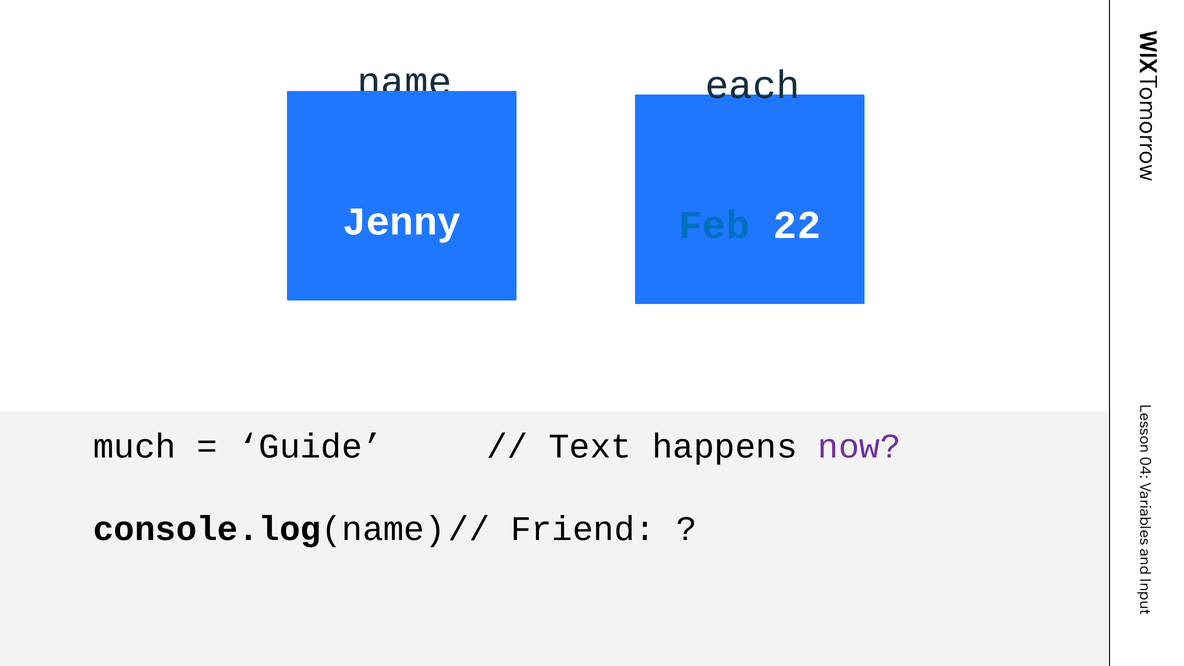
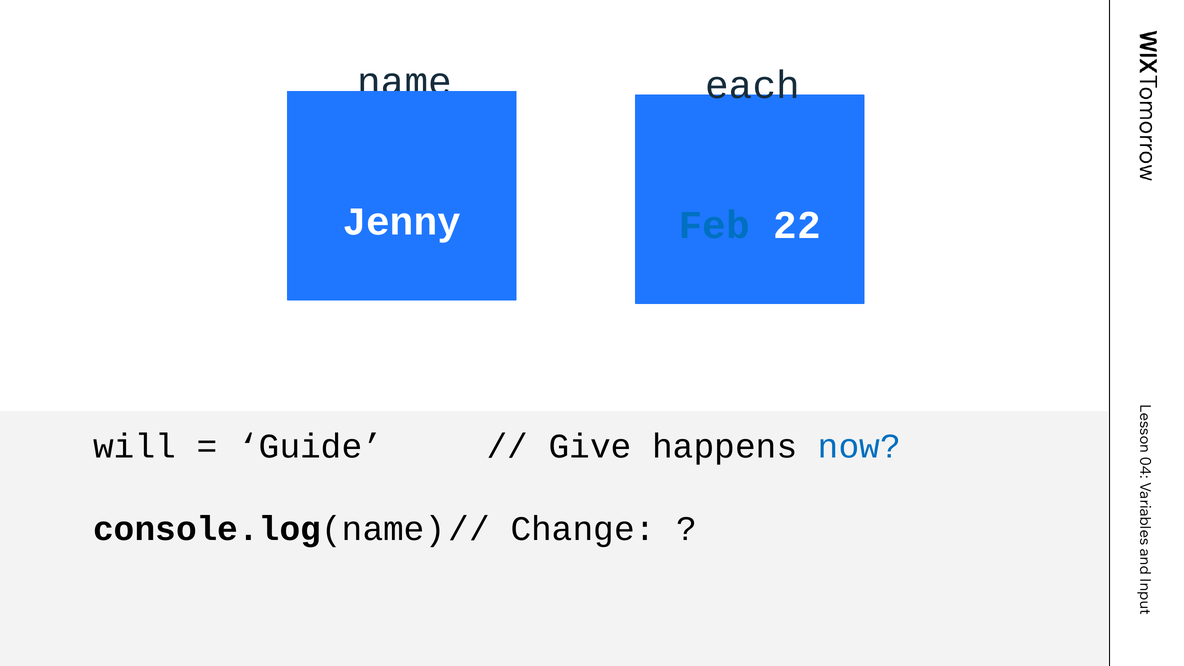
much: much -> will
Text: Text -> Give
now colour: purple -> blue
Friend: Friend -> Change
